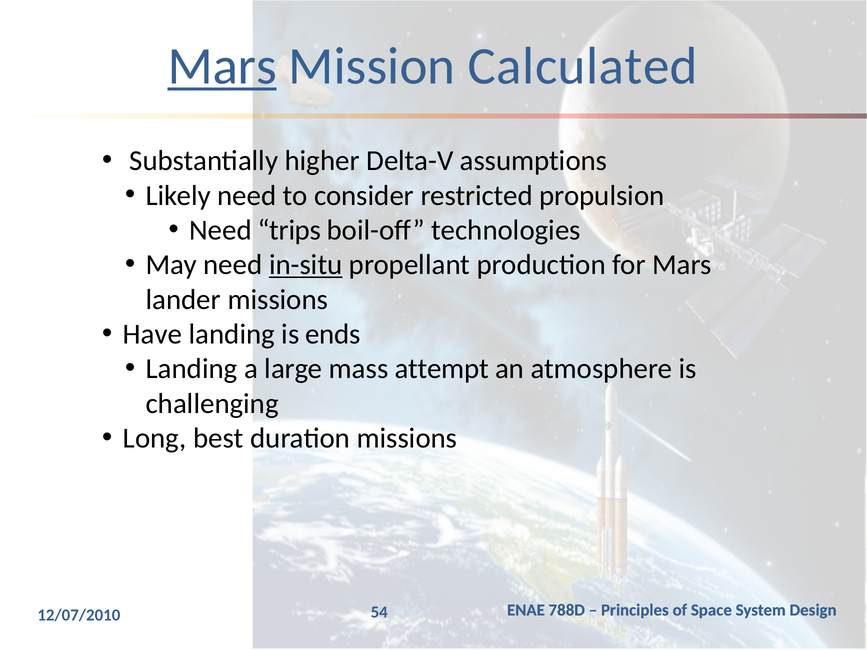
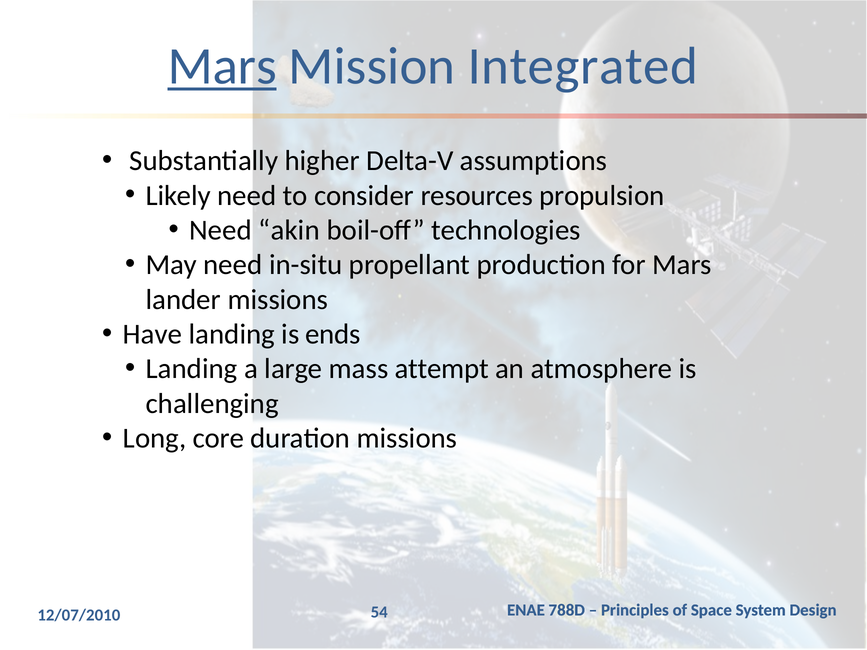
Calculated: Calculated -> Integrated
restricted: restricted -> resources
trips: trips -> akin
in-situ underline: present -> none
best: best -> core
